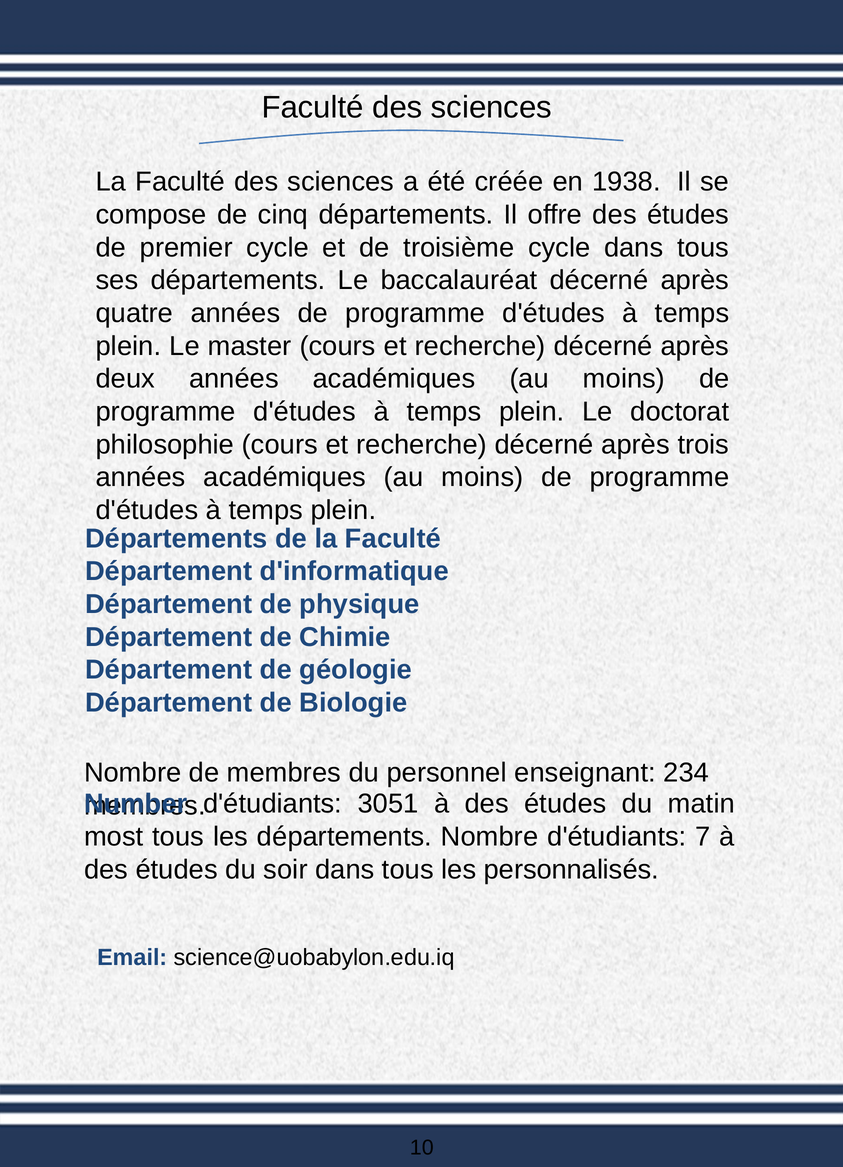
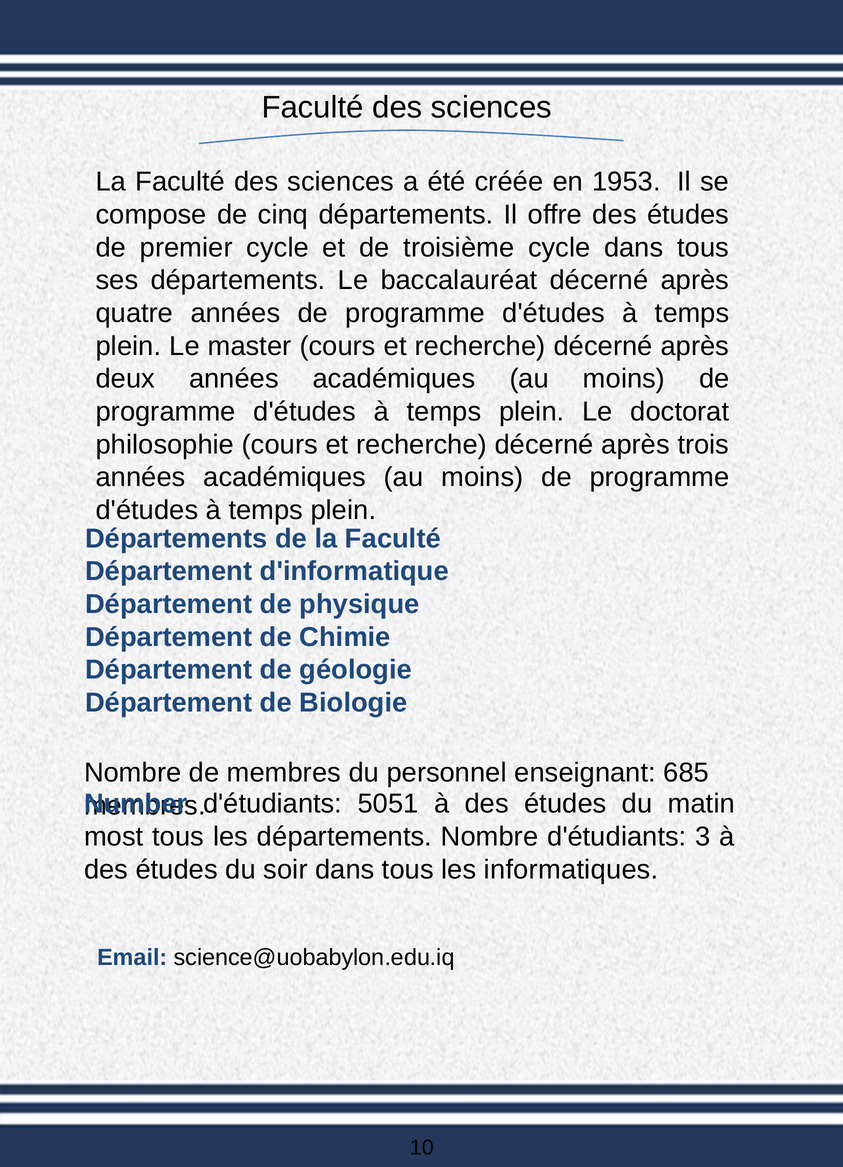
1938: 1938 -> 1953
234: 234 -> 685
3051: 3051 -> 5051
7: 7 -> 3
personnalisés: personnalisés -> informatiques
